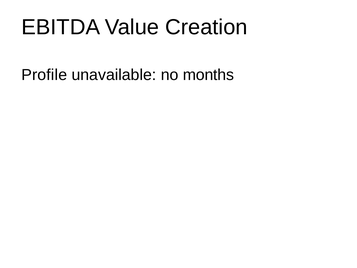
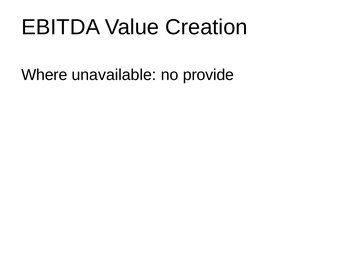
Profile: Profile -> Where
months: months -> provide
